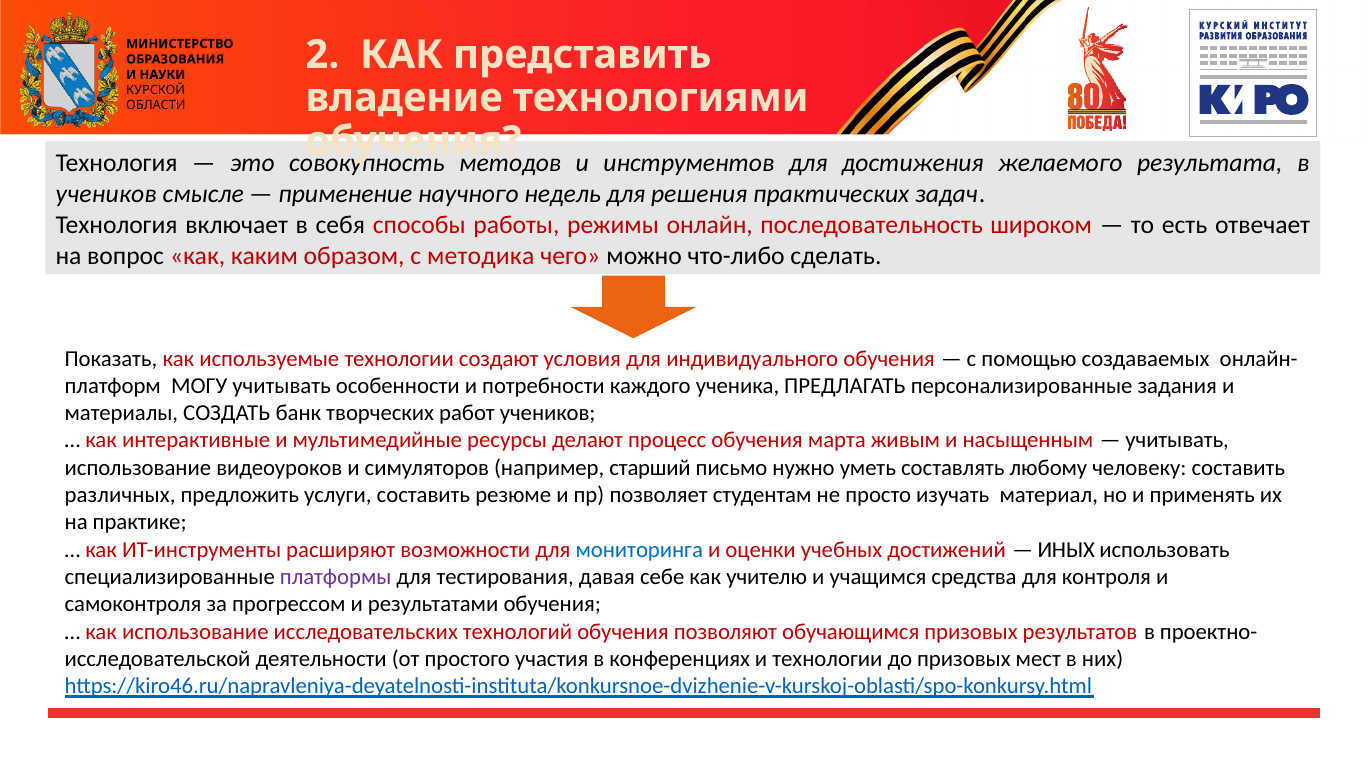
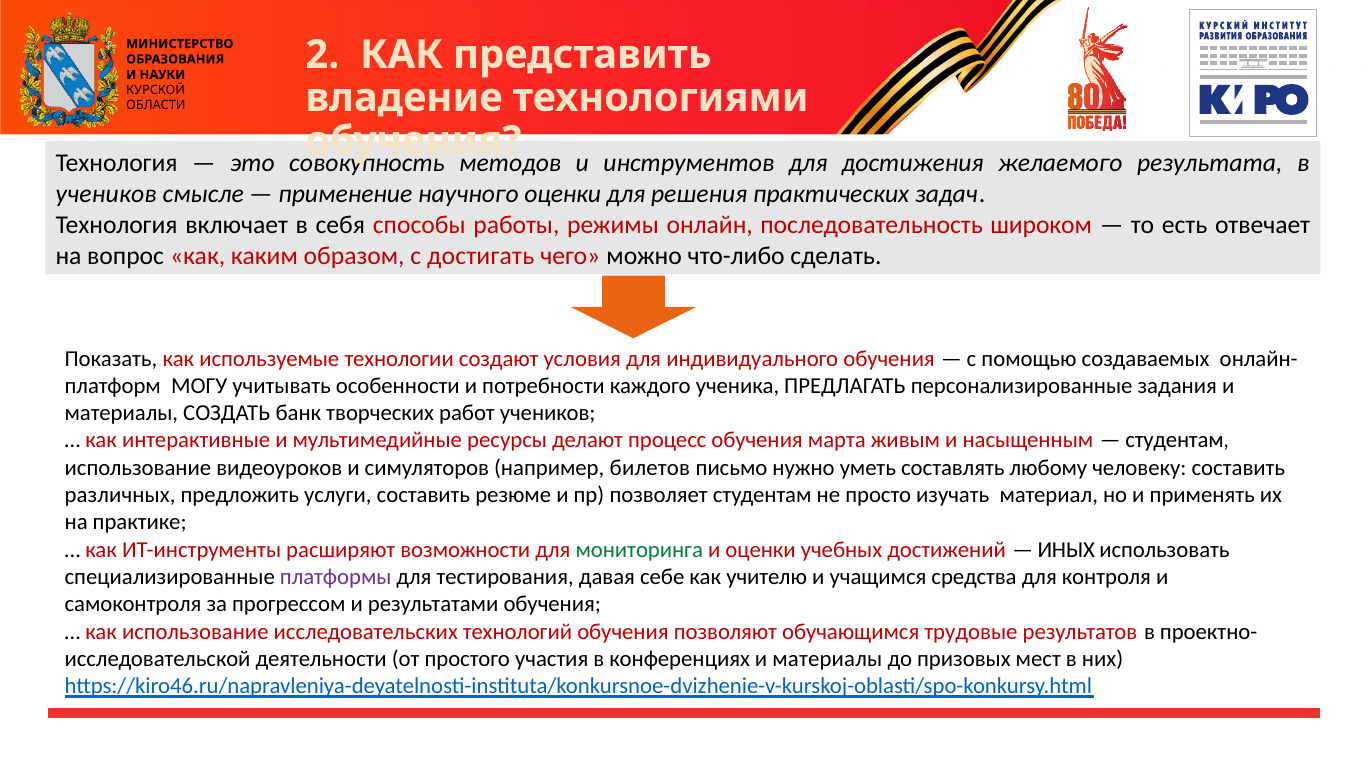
научного недель: недель -> оценки
методика: методика -> достигать
учитывать at (1177, 441): учитывать -> студентам
старший: старший -> билетов
мониторинга colour: blue -> green
обучающимся призовых: призовых -> трудовые
конференциях и технологии: технологии -> материалы
